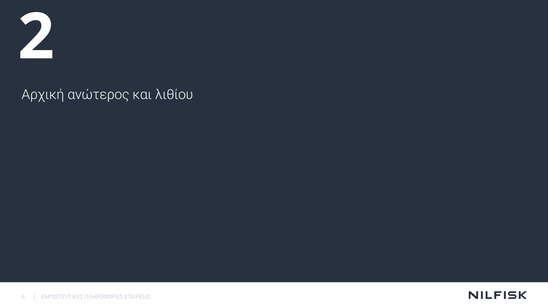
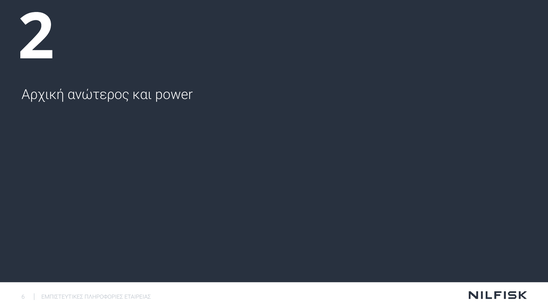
λιθίου: λιθίου -> power
